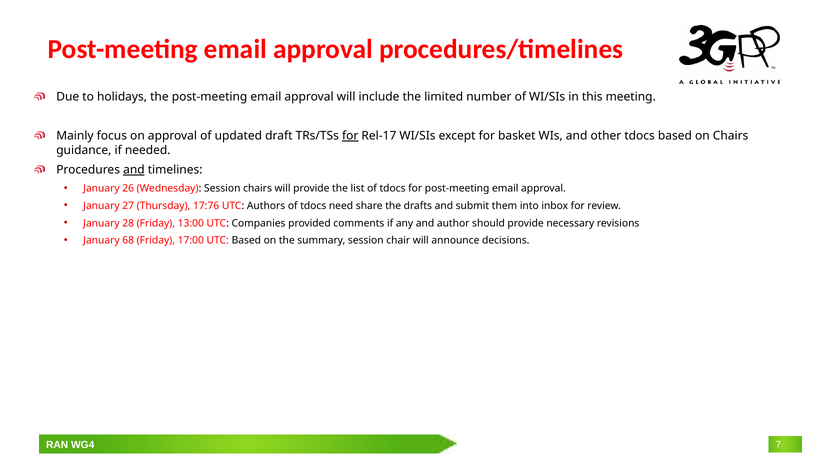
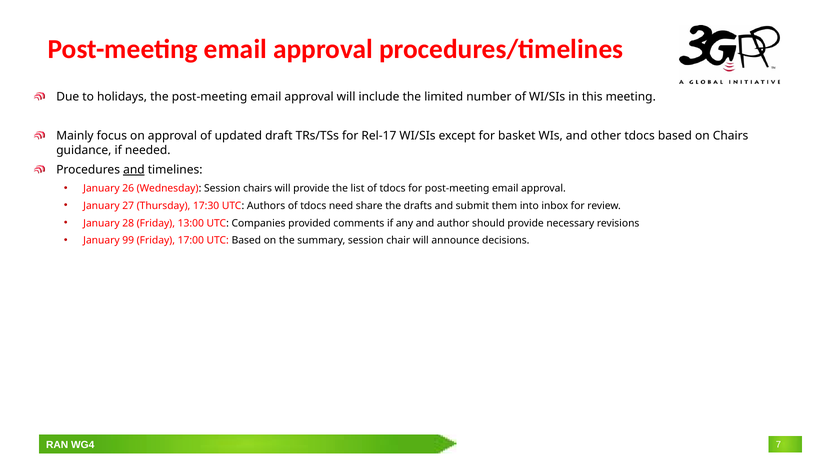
for at (350, 136) underline: present -> none
17:76: 17:76 -> 17:30
68: 68 -> 99
